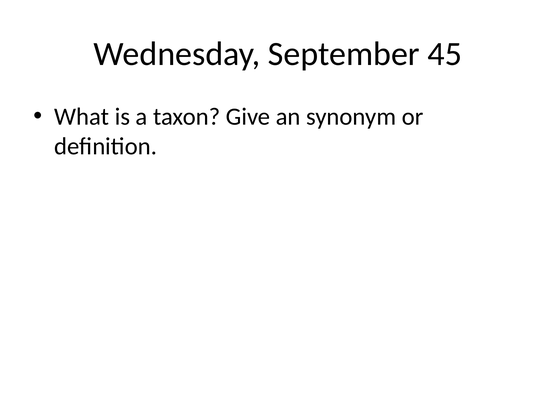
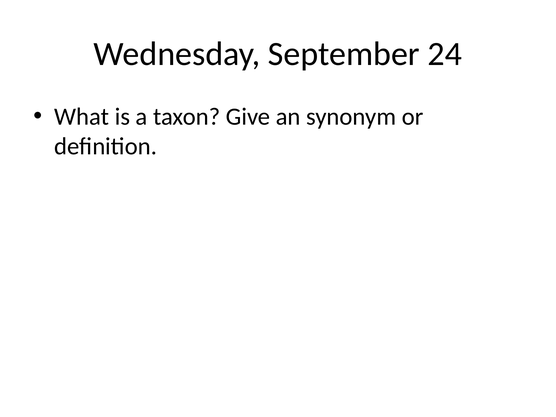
45: 45 -> 24
